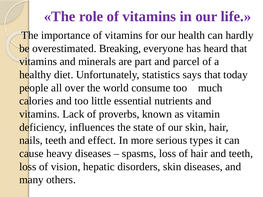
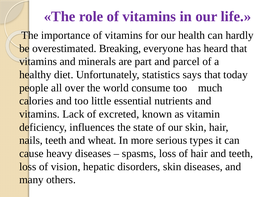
proverbs: proverbs -> excreted
effect: effect -> wheat
